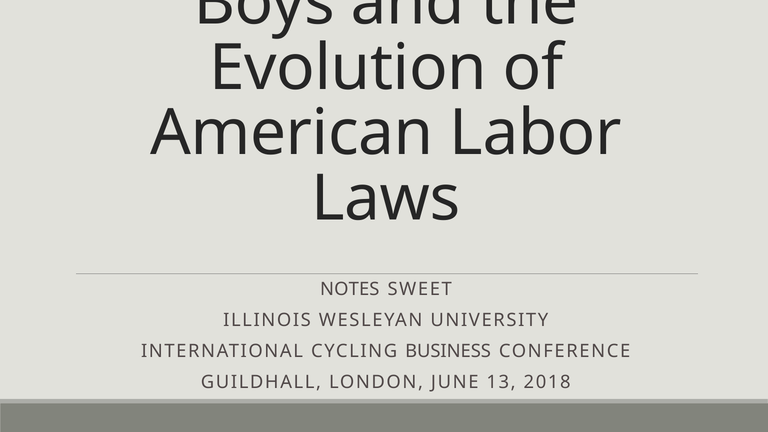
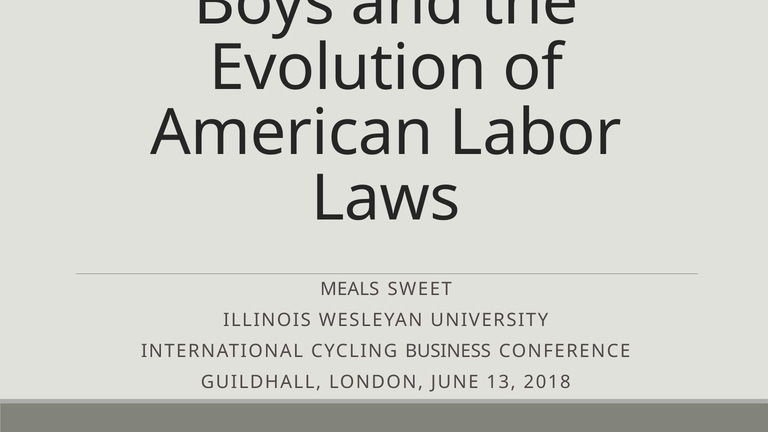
NOTES: NOTES -> MEALS
